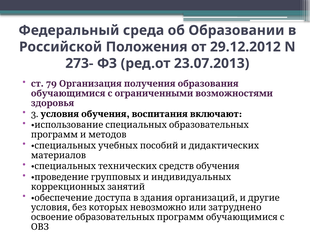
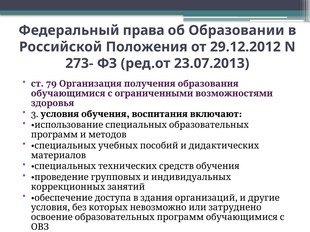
среда: среда -> права
